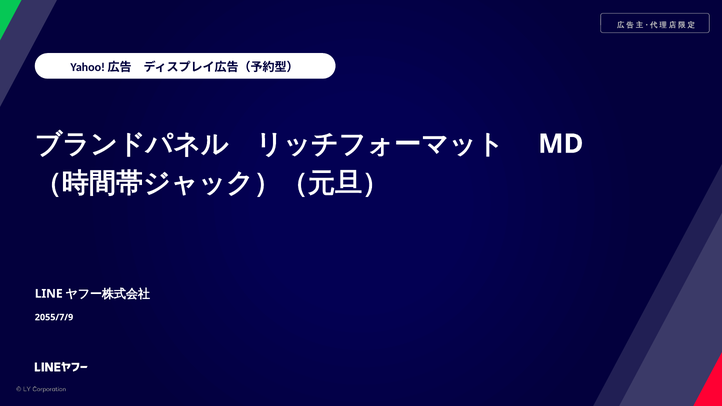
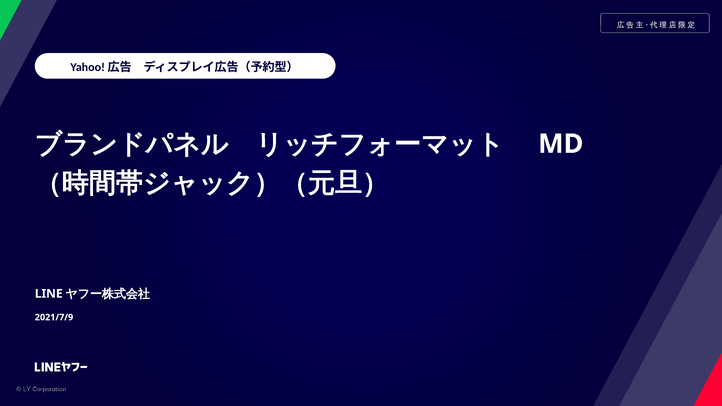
2055/7/9: 2055/7/9 -> 2021/7/9
